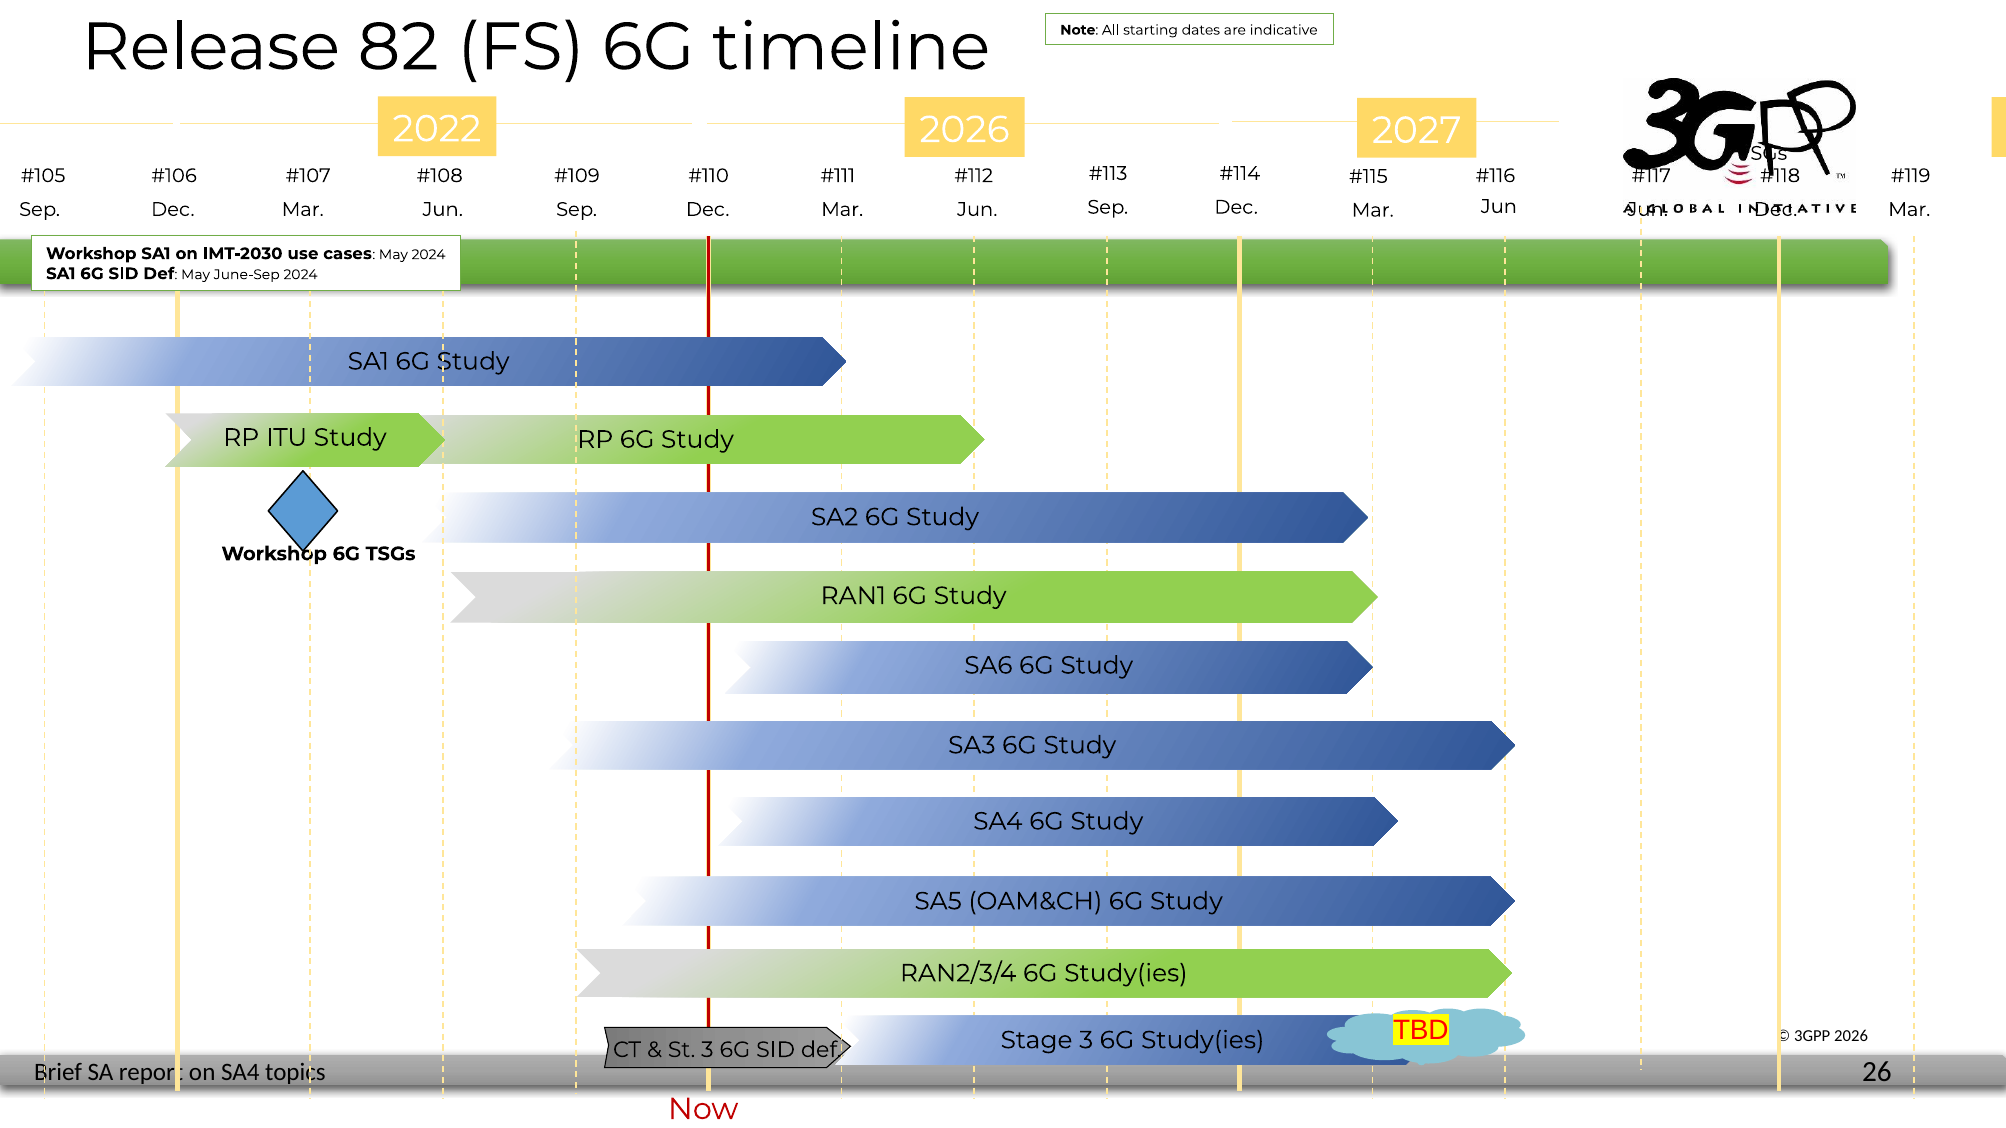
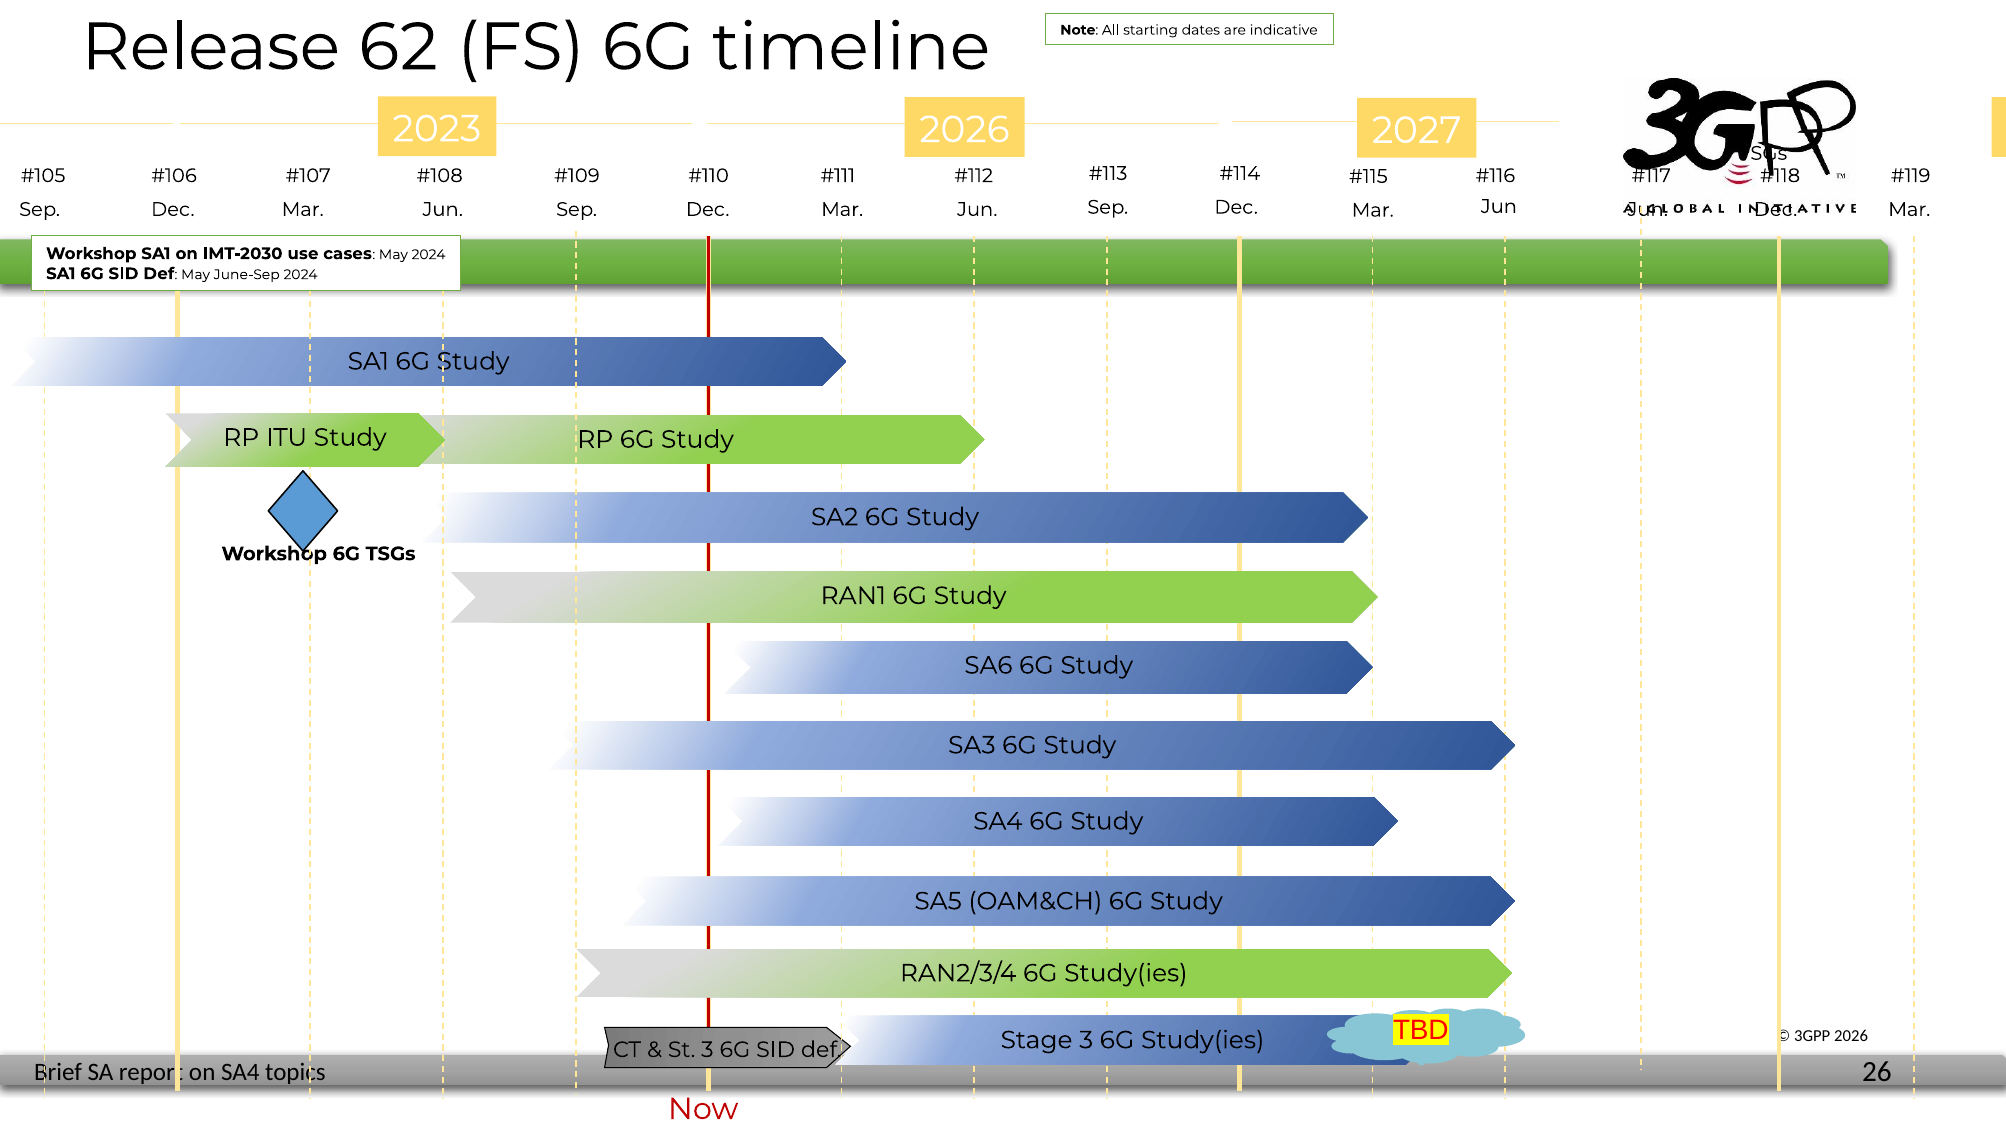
82: 82 -> 62
2022: 2022 -> 2023
